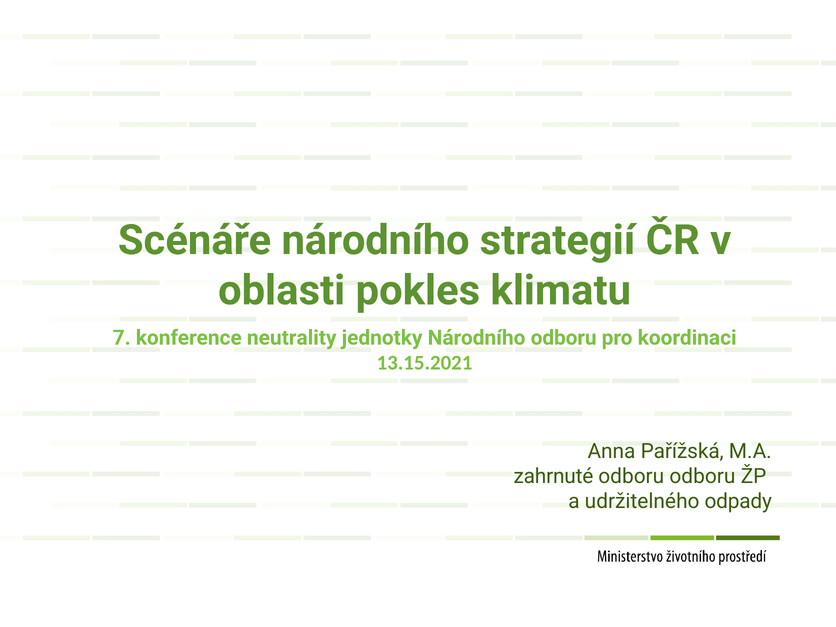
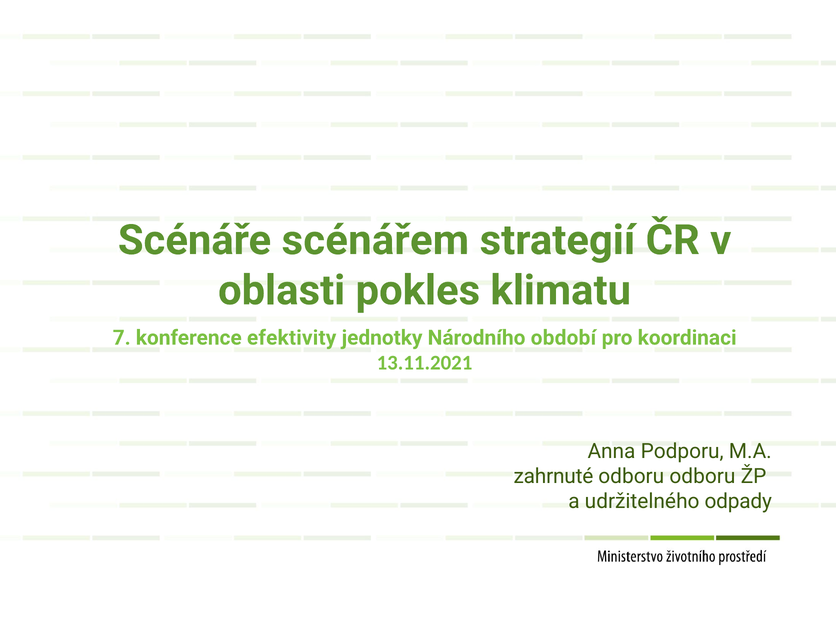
Scénáře národního: národního -> scénářem
neutrality: neutrality -> efektivity
Národního odboru: odboru -> období
13.15.2021: 13.15.2021 -> 13.11.2021
Pařížská: Pařížská -> Podporu
